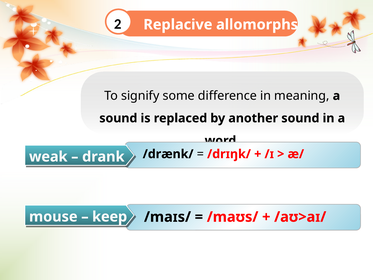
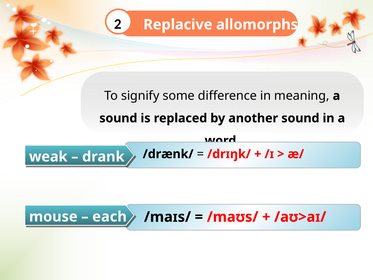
keep: keep -> each
